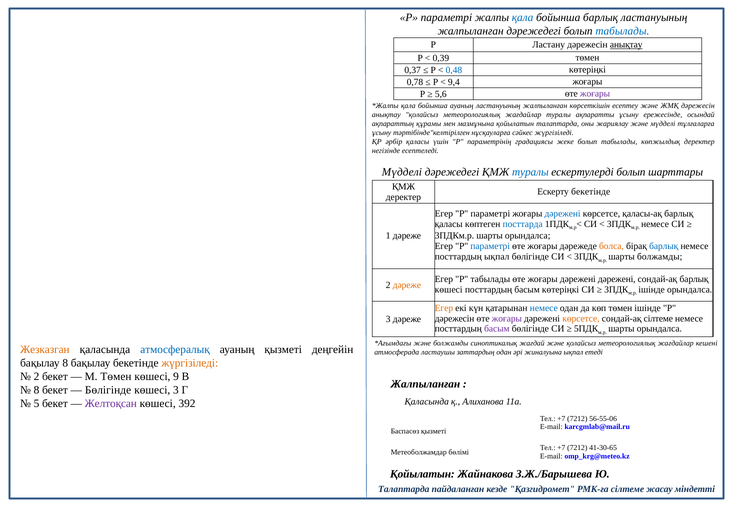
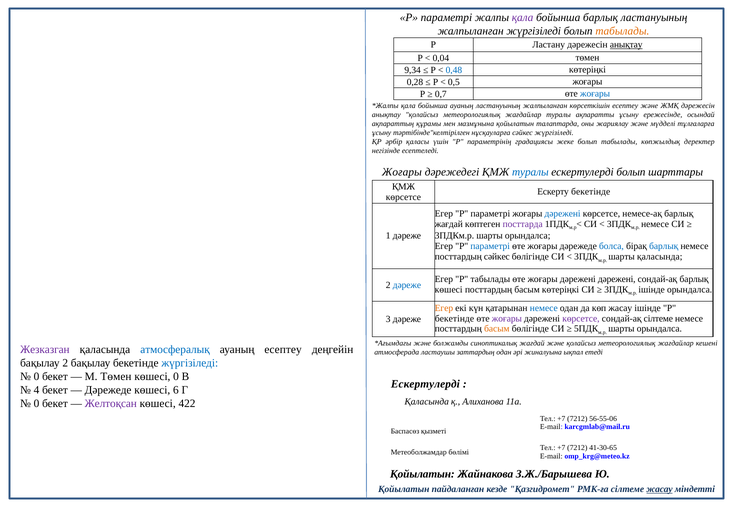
қала at (523, 17) colour: blue -> purple
жалпыланған дәрежедегі: дәрежедегі -> жүргізіледі
табылады at (622, 31) colour: blue -> orange
0,39: 0,39 -> 0,04
0,37: 0,37 -> 9,34
0,78: 0,78 -> 0,28
9,4: 9,4 -> 0,5
5,6: 5,6 -> 0,7
жоғары at (595, 94) colour: purple -> blue
Мүдделі at (402, 172): Мүдделі -> Жоғары
деректер at (403, 197): деректер -> көрсетсе
қаласы-ақ: қаласы-ақ -> немесе-ақ
қаласы at (449, 224): қаласы -> жағдай
посттарда colour: blue -> purple
болса colour: orange -> blue
посттардың ықпал: ықпал -> сәйкес
шарты болжамды: болжамды -> қаласында
дәреже at (407, 285) colour: orange -> blue
көп төмен: төмен -> жасау
дәрежесін at (455, 319): дәрежесін -> бекетінде
көрсетсе at (581, 319) colour: orange -> purple
басым at (497, 329) colour: purple -> orange
Жезказган colour: orange -> purple
ауаның қызметі: қызметі -> есептеу
бақылау 8: 8 -> 2
жүргізіледі at (190, 363) colour: orange -> blue
2 at (37, 377): 2 -> 0
көшесі 9: 9 -> 0
Жалпыланған at (425, 384): Жалпыланған -> Ескертулерді
8 at (37, 390): 8 -> 4
Бөлігінде at (108, 390): Бөлігінде -> Дәрежеде
көшесі 3: 3 -> 6
5 at (37, 404): 5 -> 0
392: 392 -> 422
Талаптарда at (404, 490): Талаптарда -> Қойылатын
жасау at (659, 490) underline: none -> present
